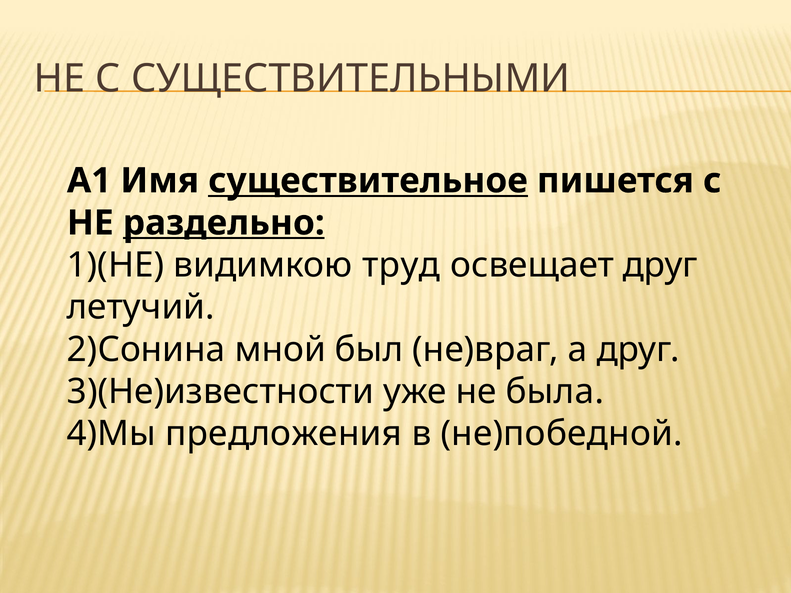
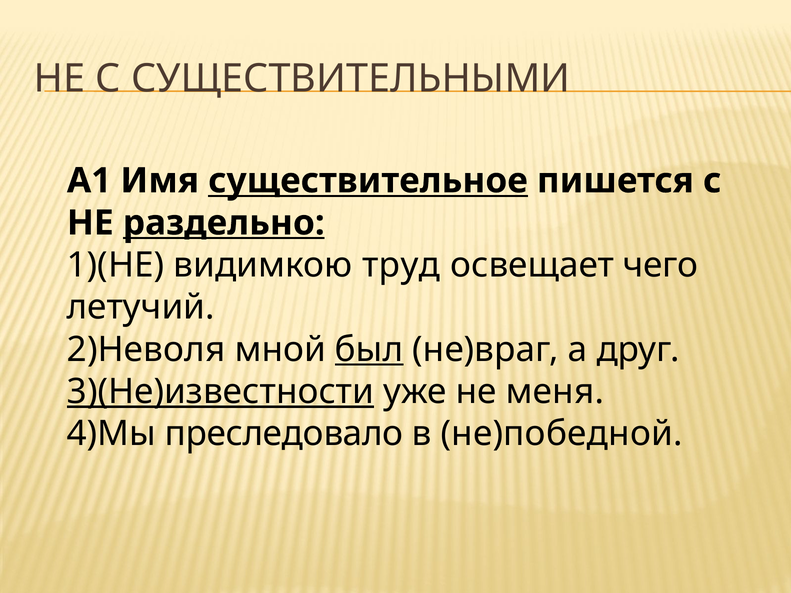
освещает друг: друг -> чего
2)Сонина: 2)Сонина -> 2)Неволя
был underline: none -> present
3)(Не)известности underline: none -> present
была: была -> меня
предложения: предложения -> преследовало
